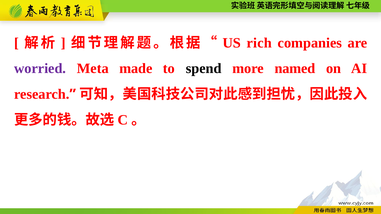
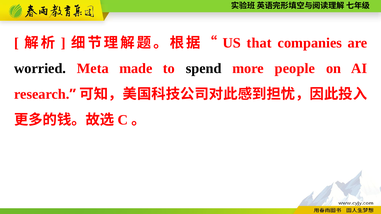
rich: rich -> that
worried colour: purple -> black
named: named -> people
